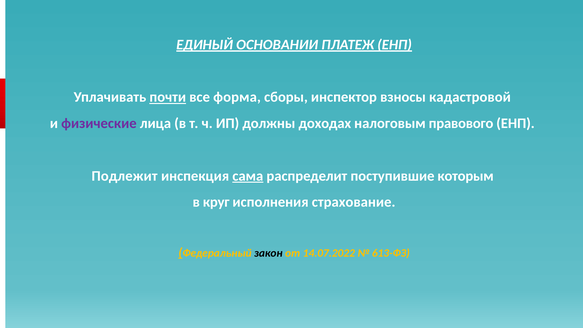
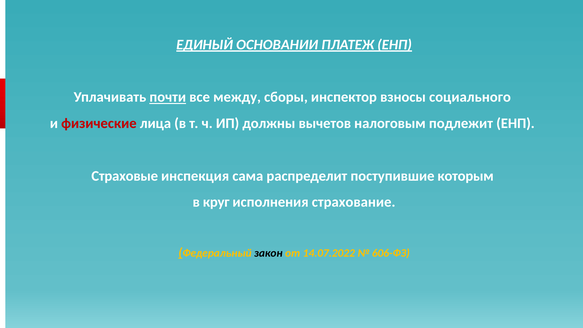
форма: форма -> между
кадастровой: кадастровой -> социального
физические colour: purple -> red
доходах: доходах -> вычетов
правового: правового -> подлежит
Подлежит: Подлежит -> Страховые
сама underline: present -> none
613-ФЗ: 613-ФЗ -> 606-ФЗ
